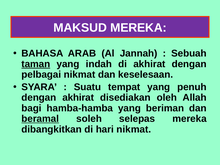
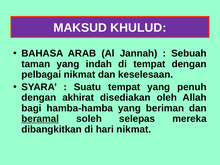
MAKSUD MEREKA: MEREKA -> KHULUD
taman underline: present -> none
di akhirat: akhirat -> tempat
